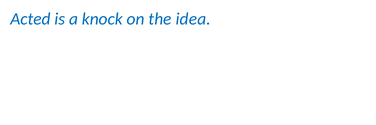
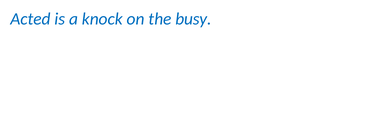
idea: idea -> busy
